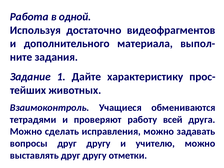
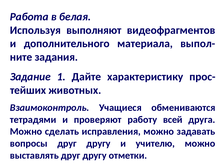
одной: одной -> белая
достаточно: достаточно -> выполняют
